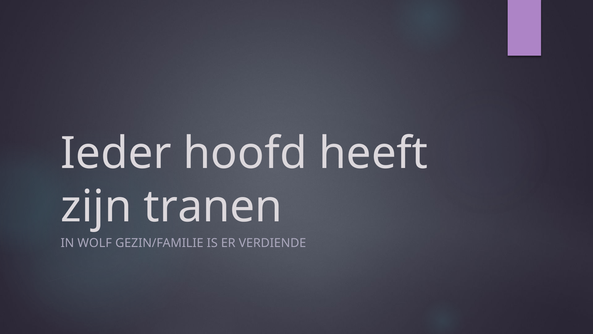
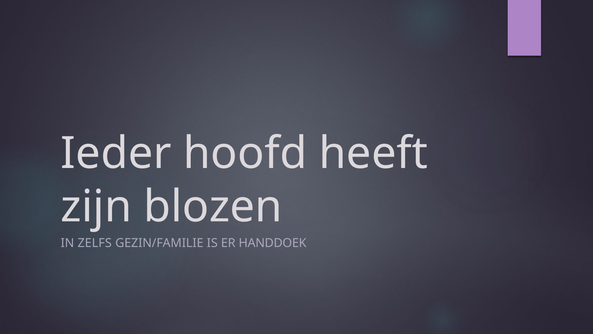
tranen: tranen -> blozen
WOLF: WOLF -> ZELFS
VERDIENDE: VERDIENDE -> HANDDOEK
